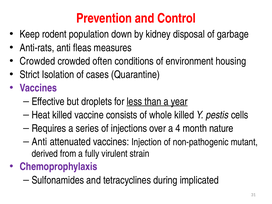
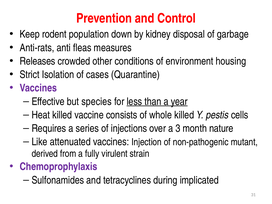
Crowded at (37, 61): Crowded -> Releases
often: often -> other
droplets: droplets -> species
4: 4 -> 3
Anti at (39, 142): Anti -> Like
